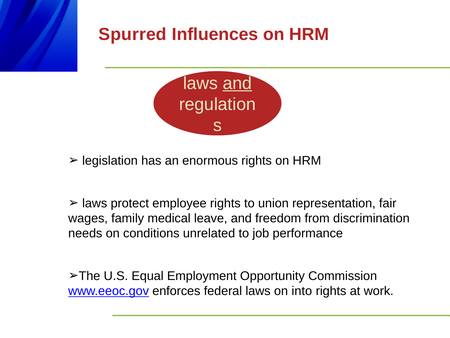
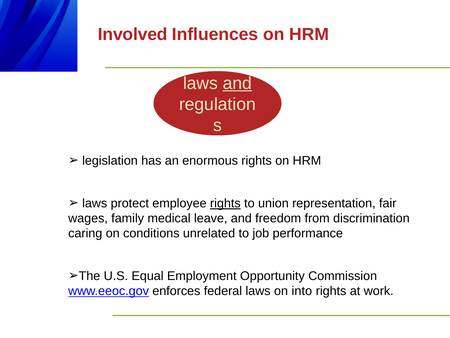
Spurred: Spurred -> Involved
rights at (225, 203) underline: none -> present
needs: needs -> caring
